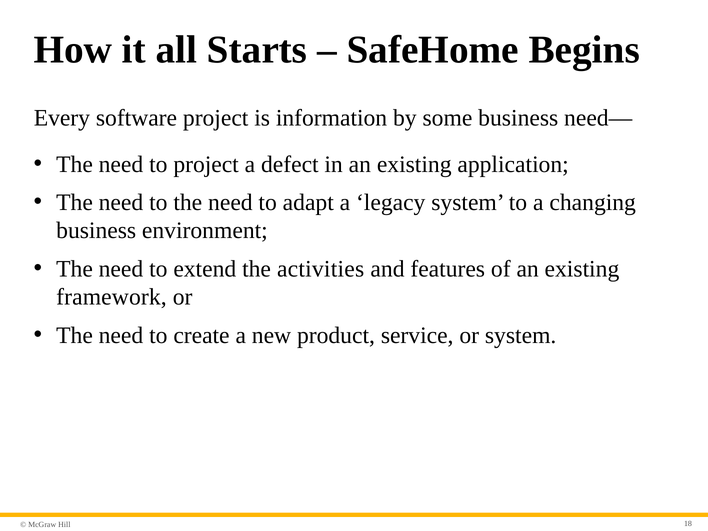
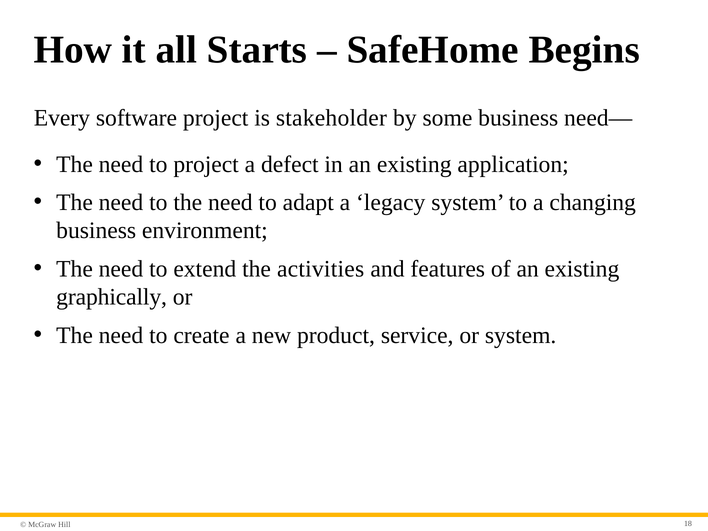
information: information -> stakeholder
framework: framework -> graphically
